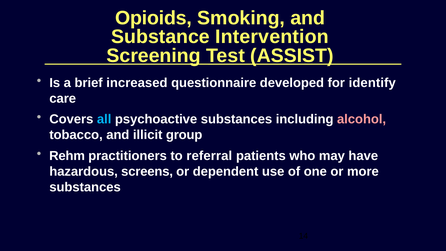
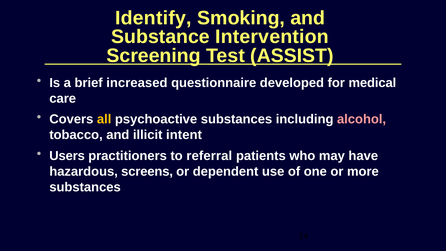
Opioids: Opioids -> Identify
identify: identify -> medical
all colour: light blue -> yellow
group: group -> intent
Rehm: Rehm -> Users
